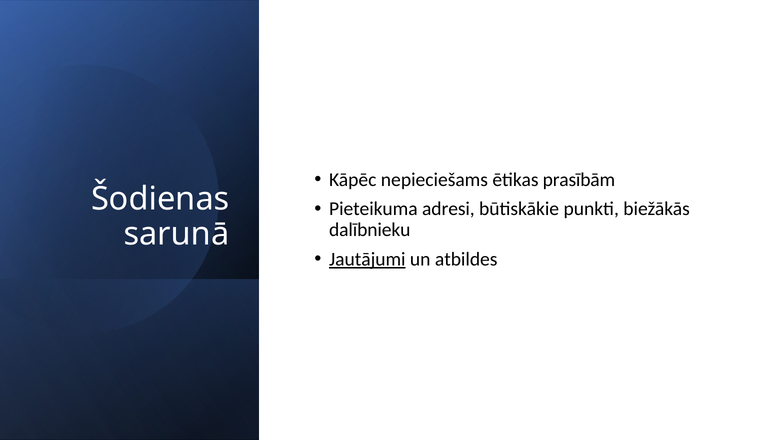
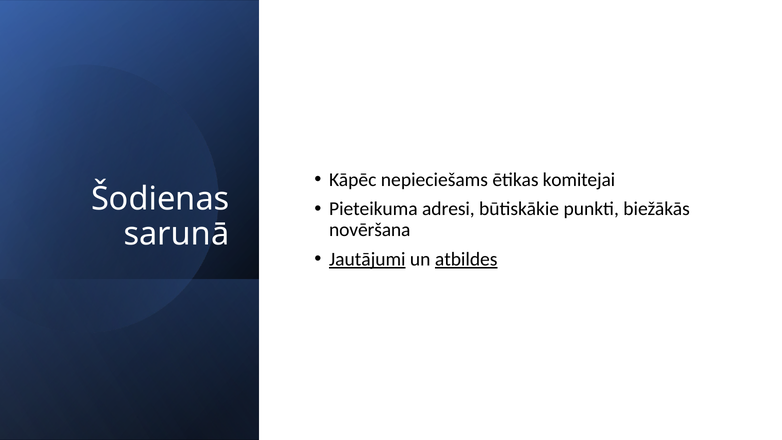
prasībām: prasībām -> komitejai
dalībnieku: dalībnieku -> novēršana
atbildes underline: none -> present
